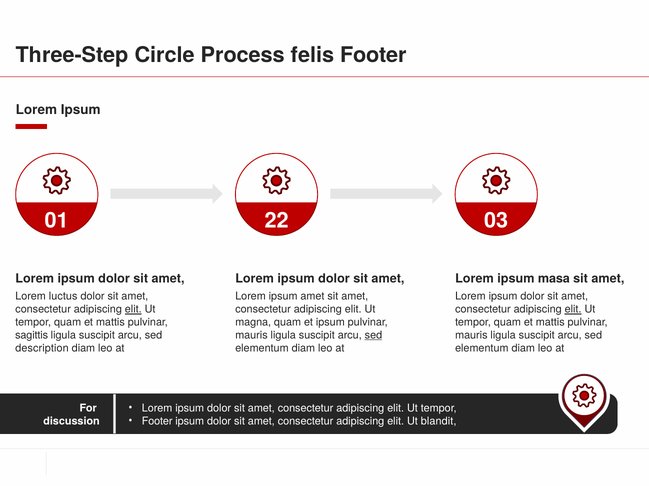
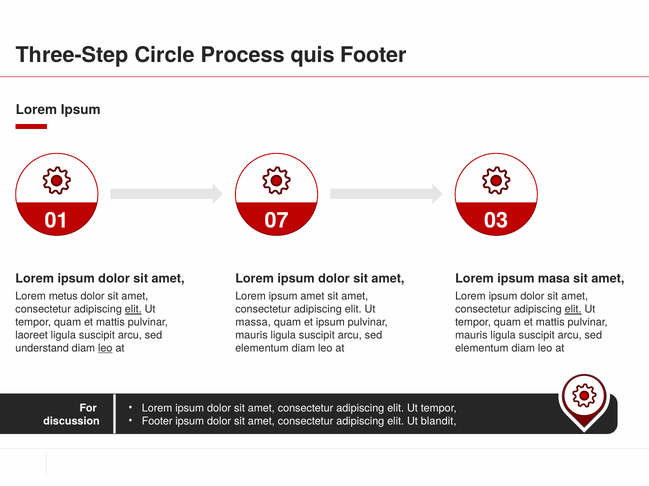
felis: felis -> quis
22: 22 -> 07
luctus: luctus -> metus
magna: magna -> massa
sagittis: sagittis -> laoreet
sed at (373, 336) underline: present -> none
description: description -> understand
leo at (105, 349) underline: none -> present
